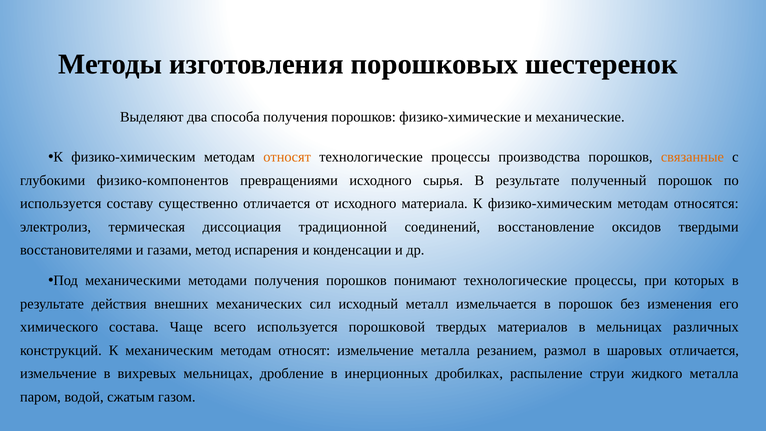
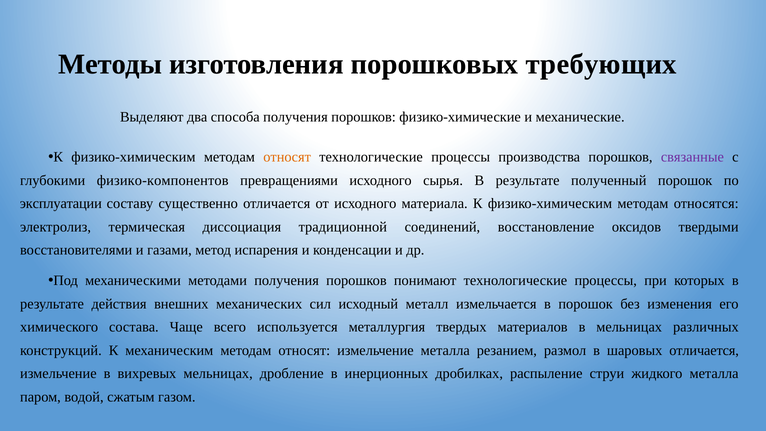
шестеренок: шестеренок -> требующих
связанные colour: orange -> purple
используется at (61, 204): используется -> эксплуатации
порошковой: порошковой -> металлургия
